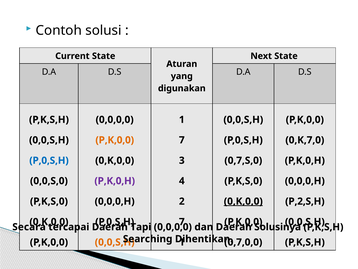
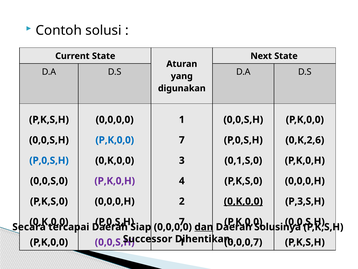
P,K,0,0 at (115, 140) colour: orange -> blue
0,K,7,0: 0,K,7,0 -> 0,K,2,6
0,7,S,0: 0,7,S,0 -> 0,1,S,0
P,2,S,H: P,2,S,H -> P,3,S,H
Tapi: Tapi -> Siap
dan underline: none -> present
Searching: Searching -> Successor
0,0,S,H at (115, 242) colour: orange -> purple
0,7,0,0: 0,7,0,0 -> 0,0,0,7
